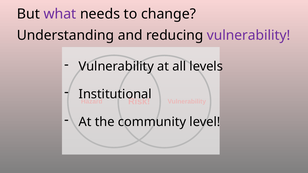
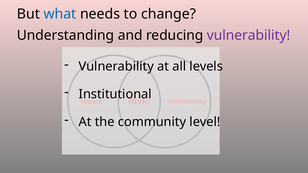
what colour: purple -> blue
